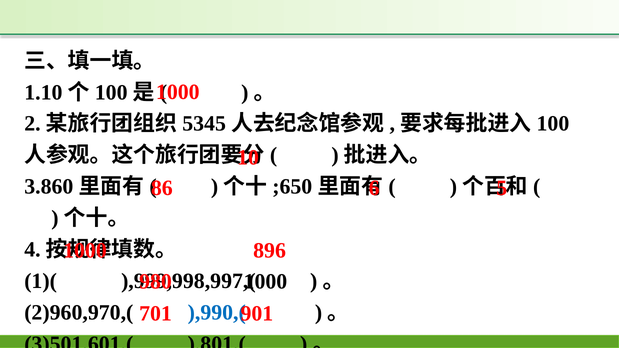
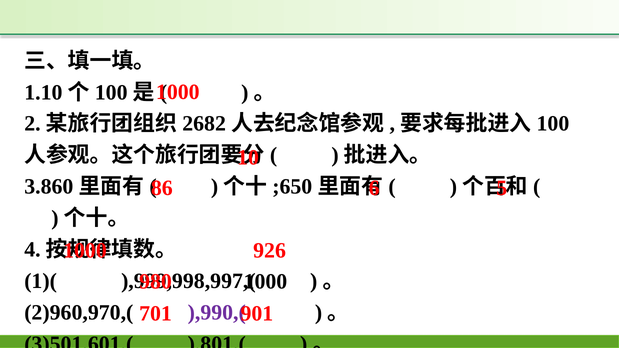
5345: 5345 -> 2682
896: 896 -> 926
),990,( colour: blue -> purple
